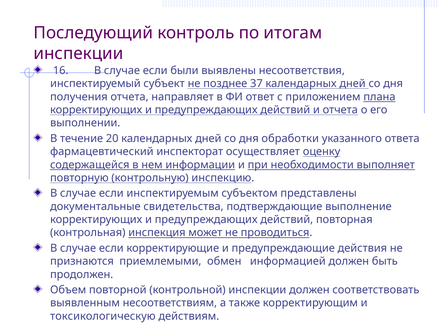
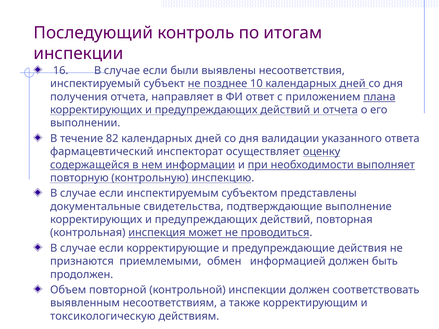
37: 37 -> 10
20: 20 -> 82
обработки: обработки -> валидации
